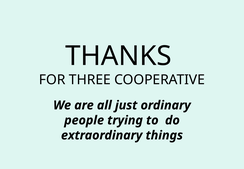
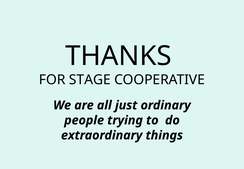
THREE: THREE -> STAGE
